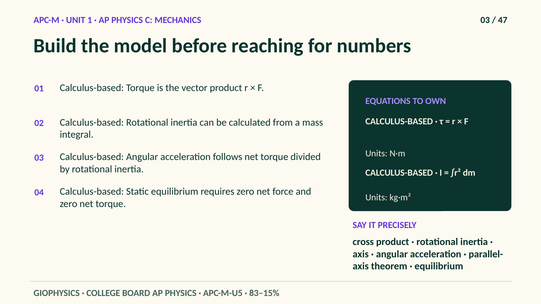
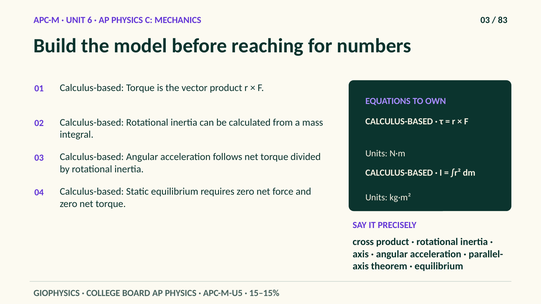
1: 1 -> 6
47: 47 -> 83
83–15%: 83–15% -> 15–15%
